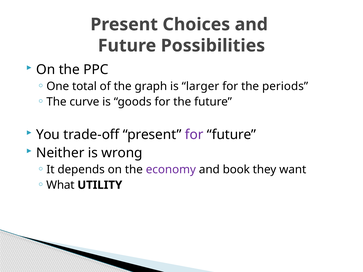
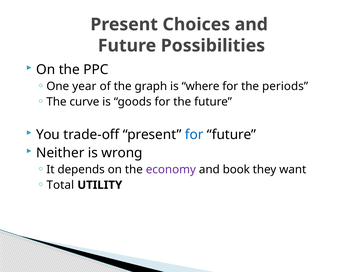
total: total -> year
larger: larger -> where
for at (194, 135) colour: purple -> blue
What: What -> Total
